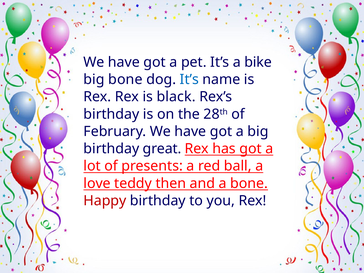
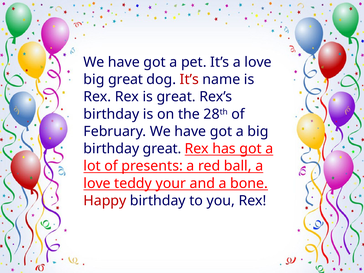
It’s a bike: bike -> love
big bone: bone -> great
It’s at (189, 79) colour: blue -> red
is black: black -> great
then: then -> your
